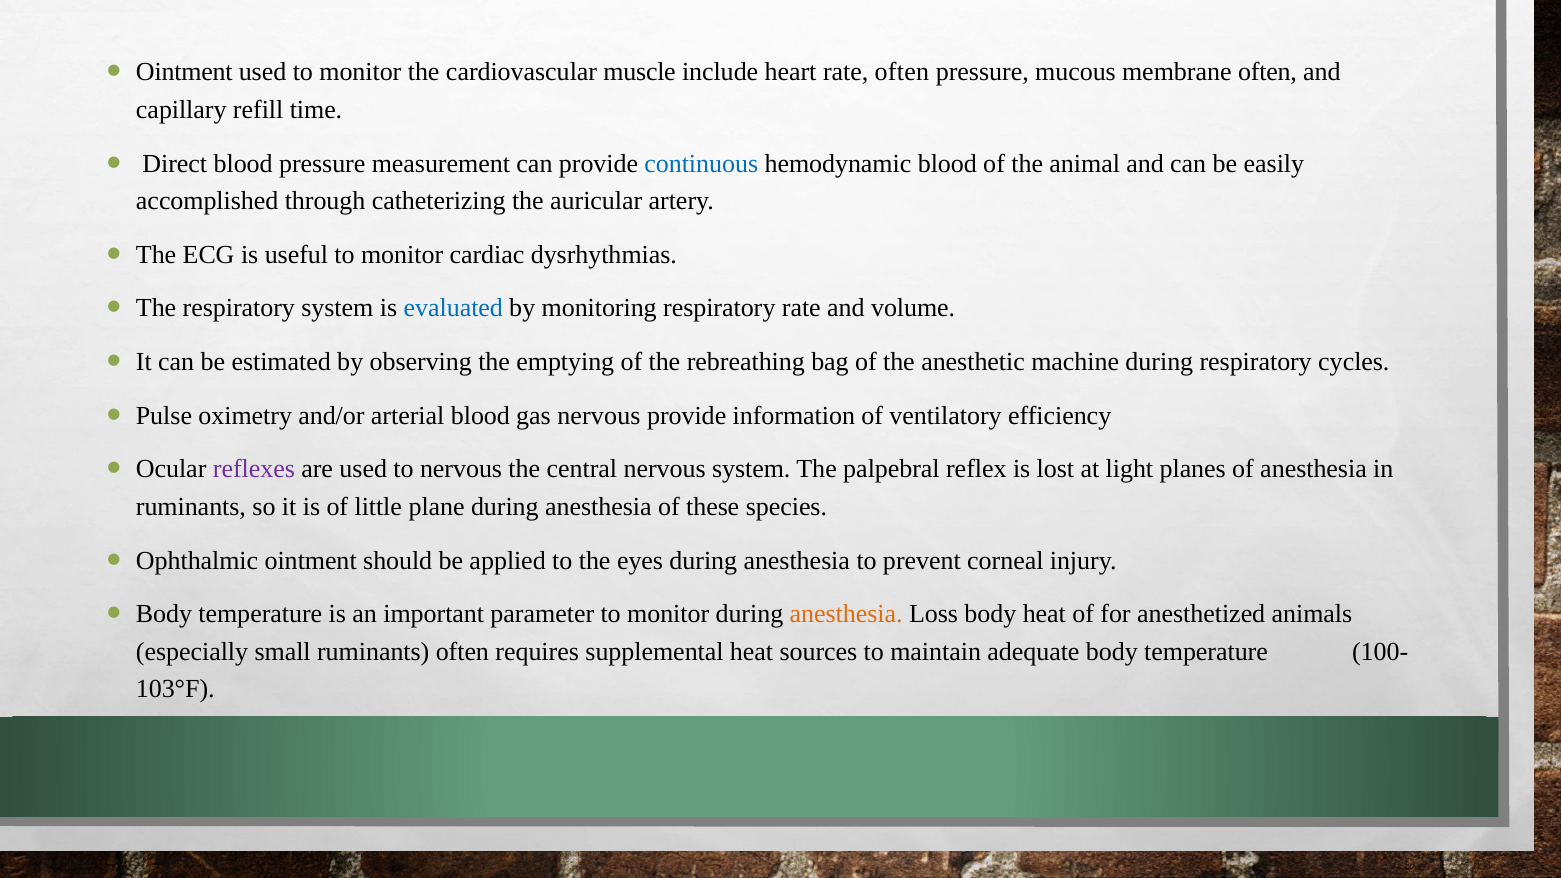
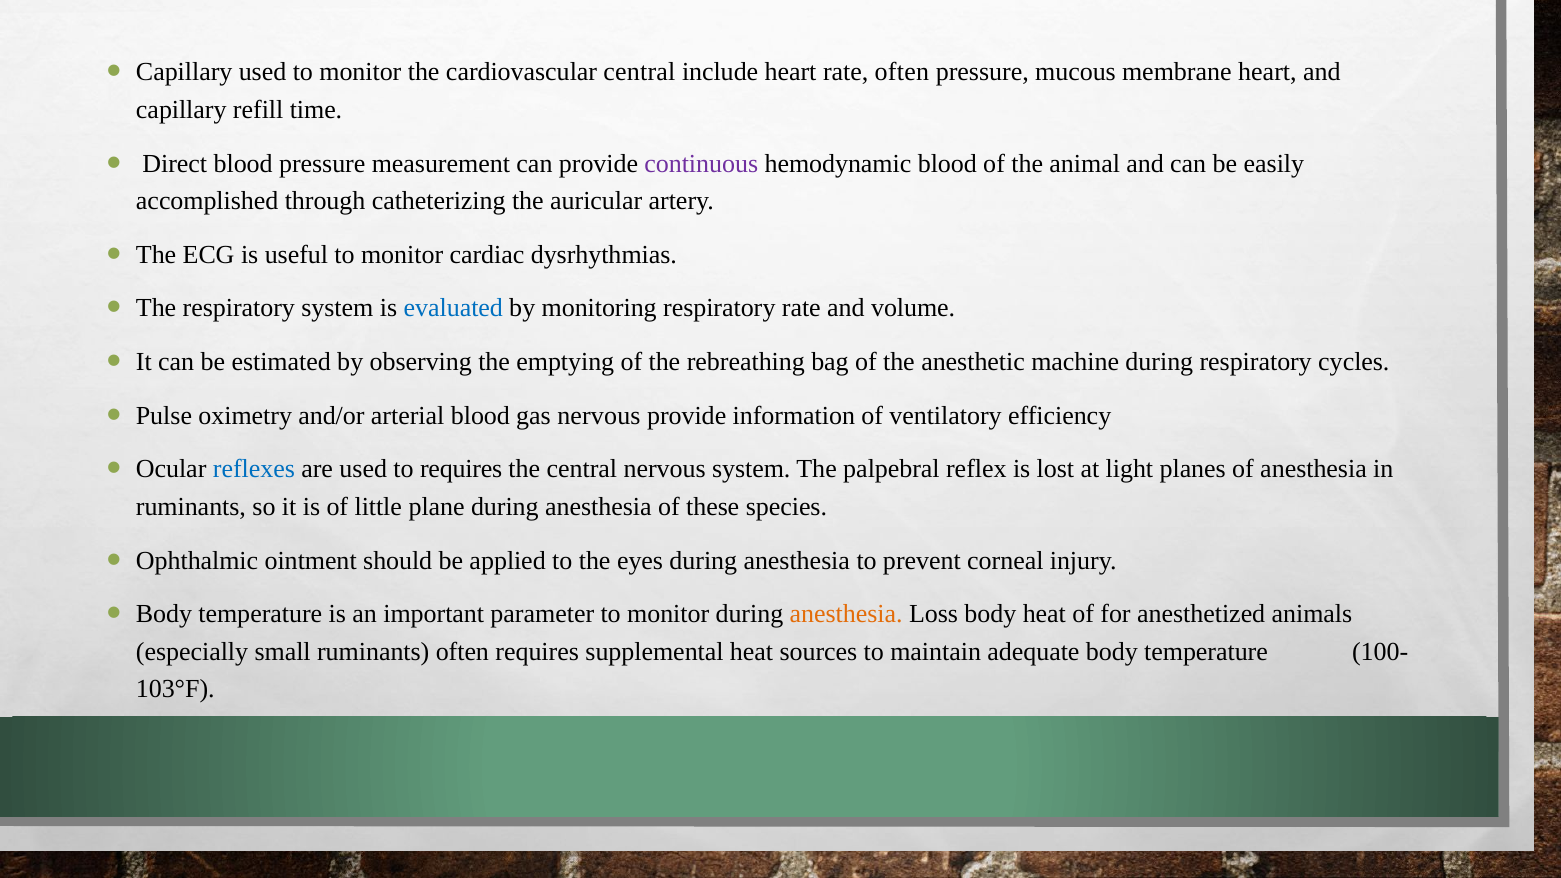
Ointment at (184, 72): Ointment -> Capillary
cardiovascular muscle: muscle -> central
membrane often: often -> heart
continuous colour: blue -> purple
reflexes colour: purple -> blue
to nervous: nervous -> requires
